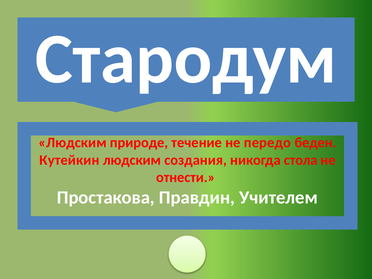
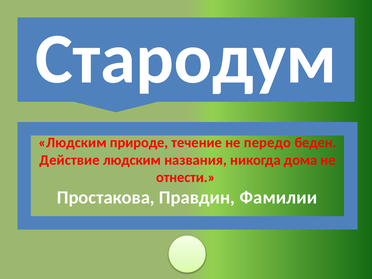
Кутейкин: Кутейкин -> Действие
создания: создания -> названия
стола: стола -> дома
Учителем: Учителем -> Фамилии
